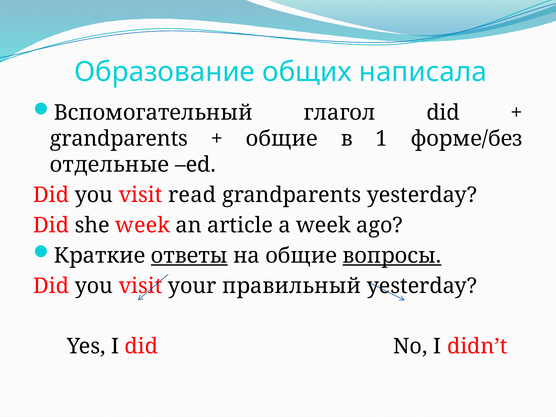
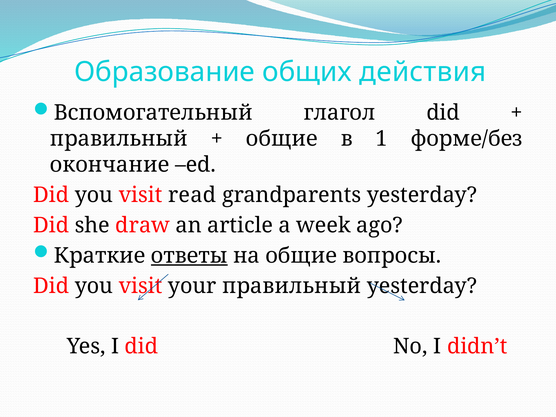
написала: написала -> действия
grandparents at (119, 139): grandparents -> правильный
отдельные: отдельные -> окончание
she week: week -> draw
вопросы underline: present -> none
